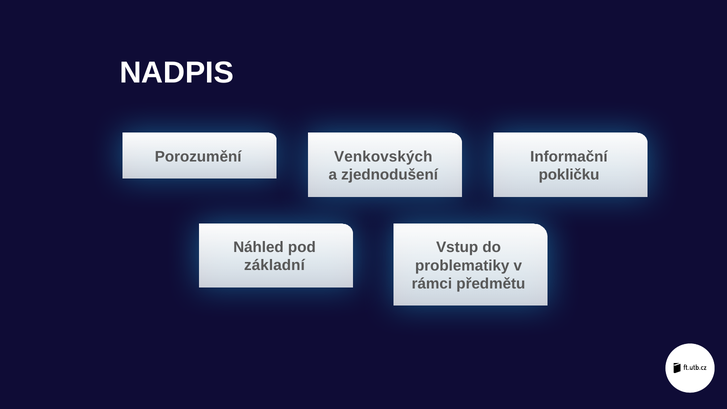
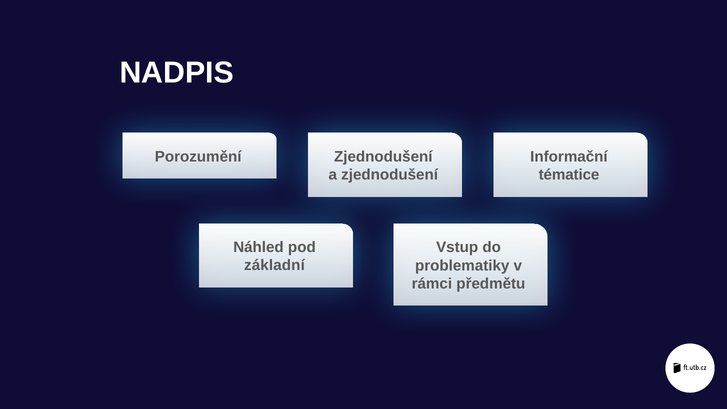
Venkovských at (383, 157): Venkovských -> Zjednodušení
pokličku: pokličku -> tématice
